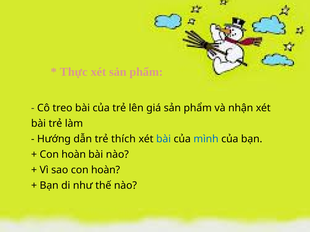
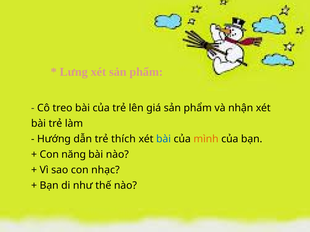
Thực: Thực -> Lưng
mình colour: blue -> orange
hoàn at (74, 155): hoàn -> năng
sao con hoàn: hoàn -> nhạc
